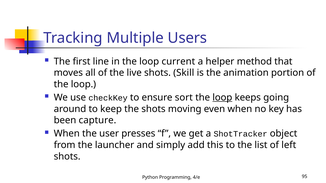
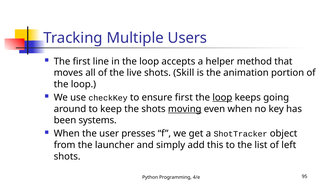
current: current -> accepts
ensure sort: sort -> first
moving underline: none -> present
capture: capture -> systems
